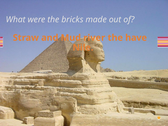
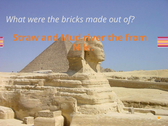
have: have -> from
